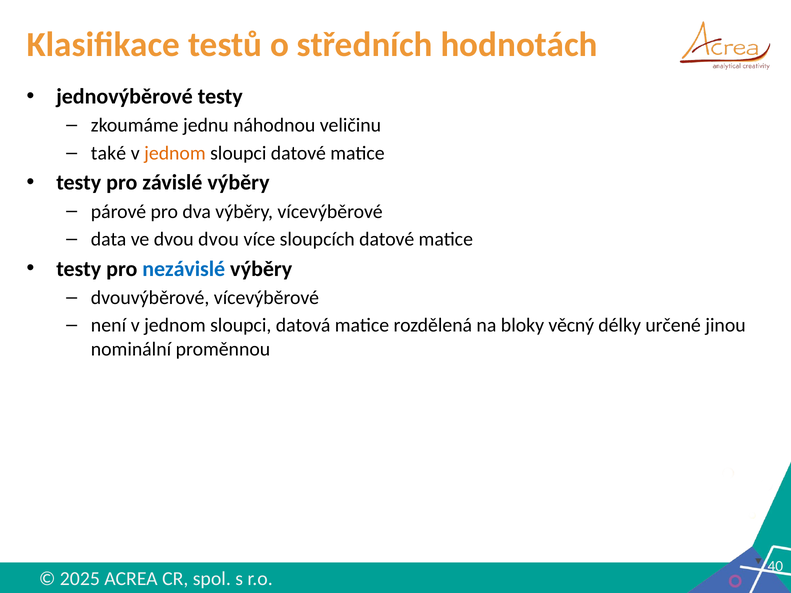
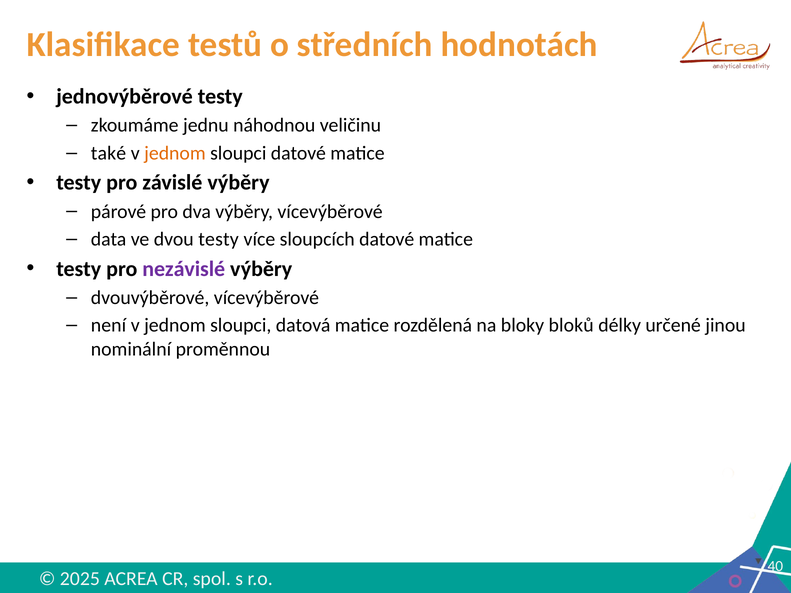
dvou dvou: dvou -> testy
nezávislé colour: blue -> purple
věcný: věcný -> bloků
